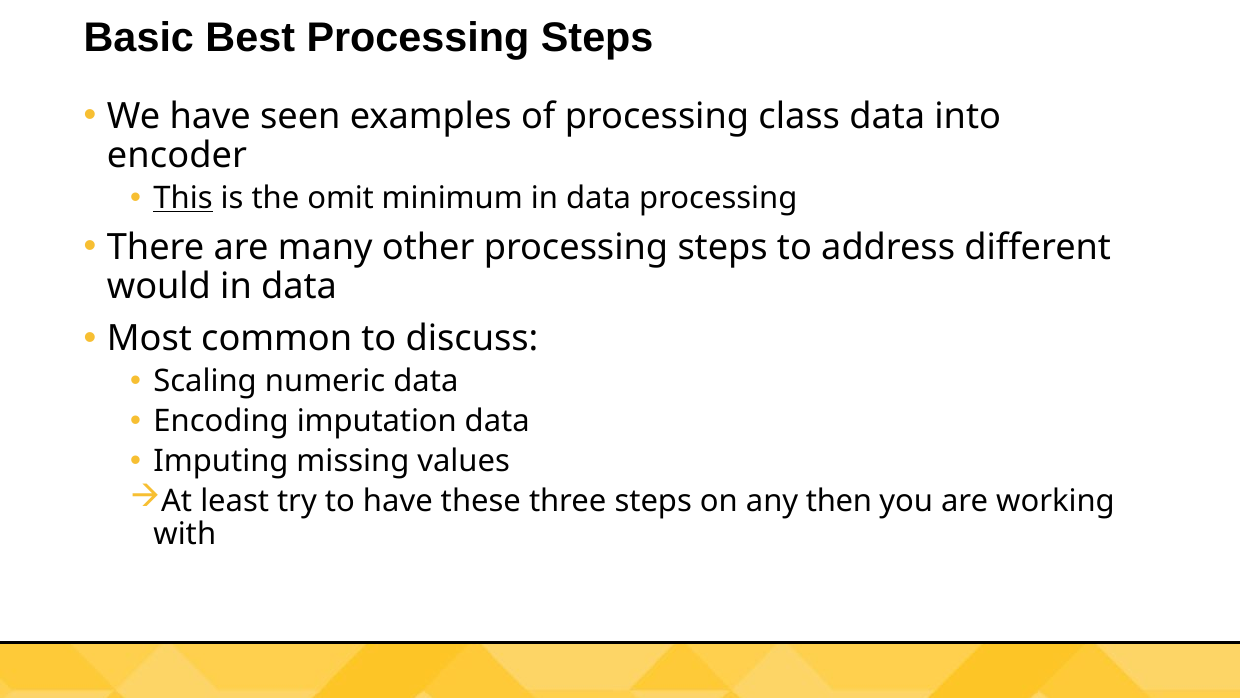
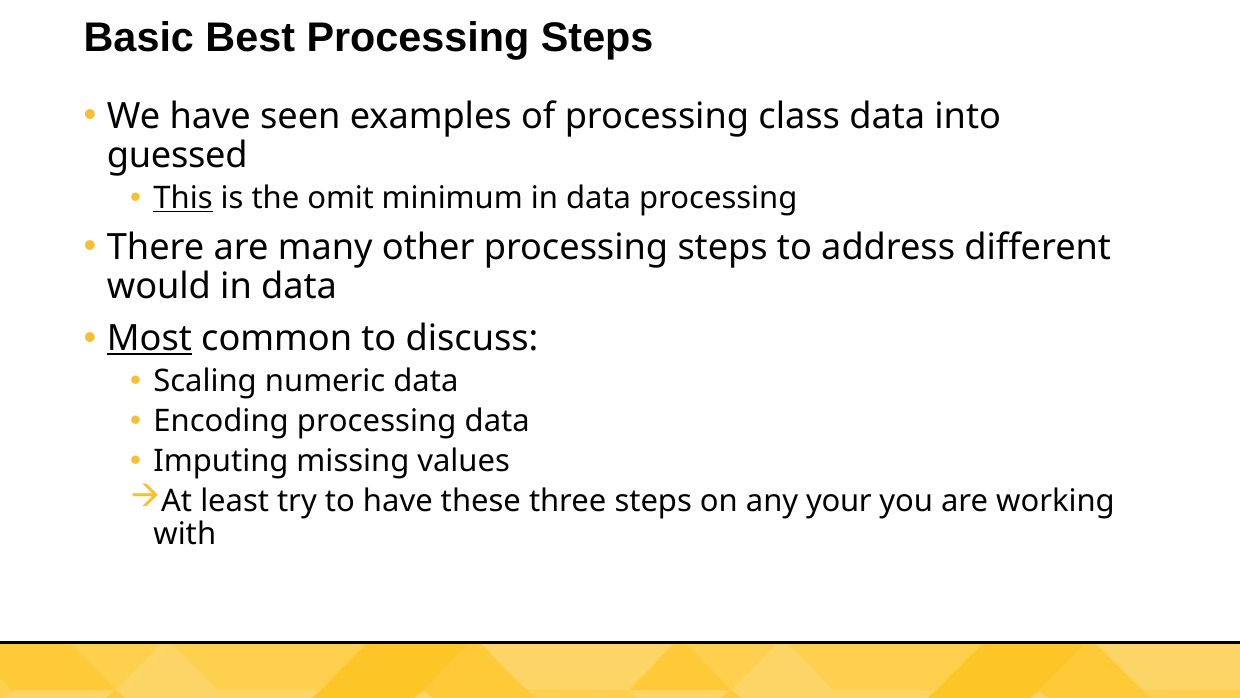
encoder: encoder -> guessed
Most underline: none -> present
Encoding imputation: imputation -> processing
then: then -> your
